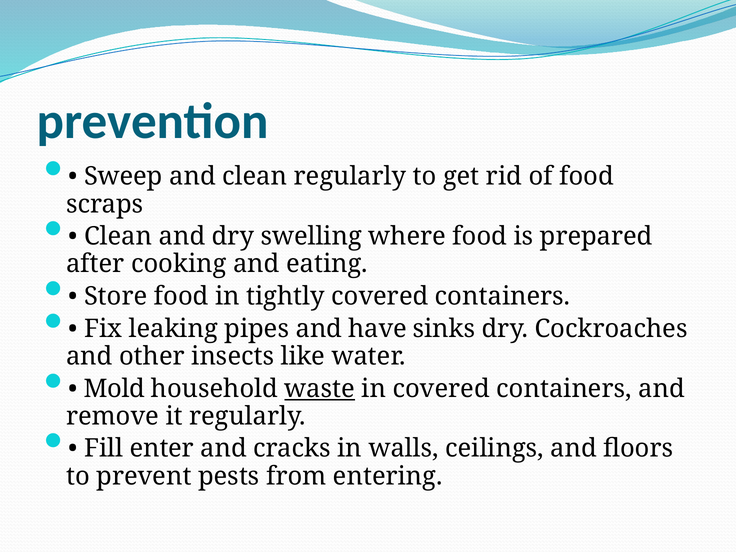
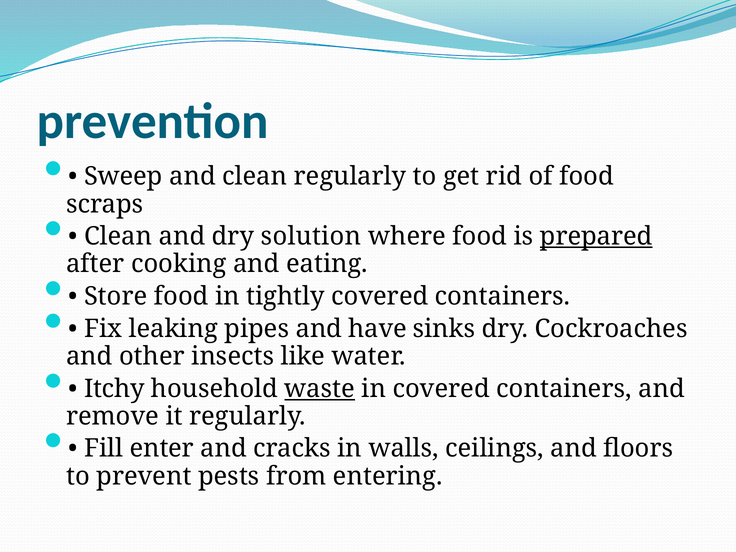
swelling: swelling -> solution
prepared underline: none -> present
Mold: Mold -> Itchy
